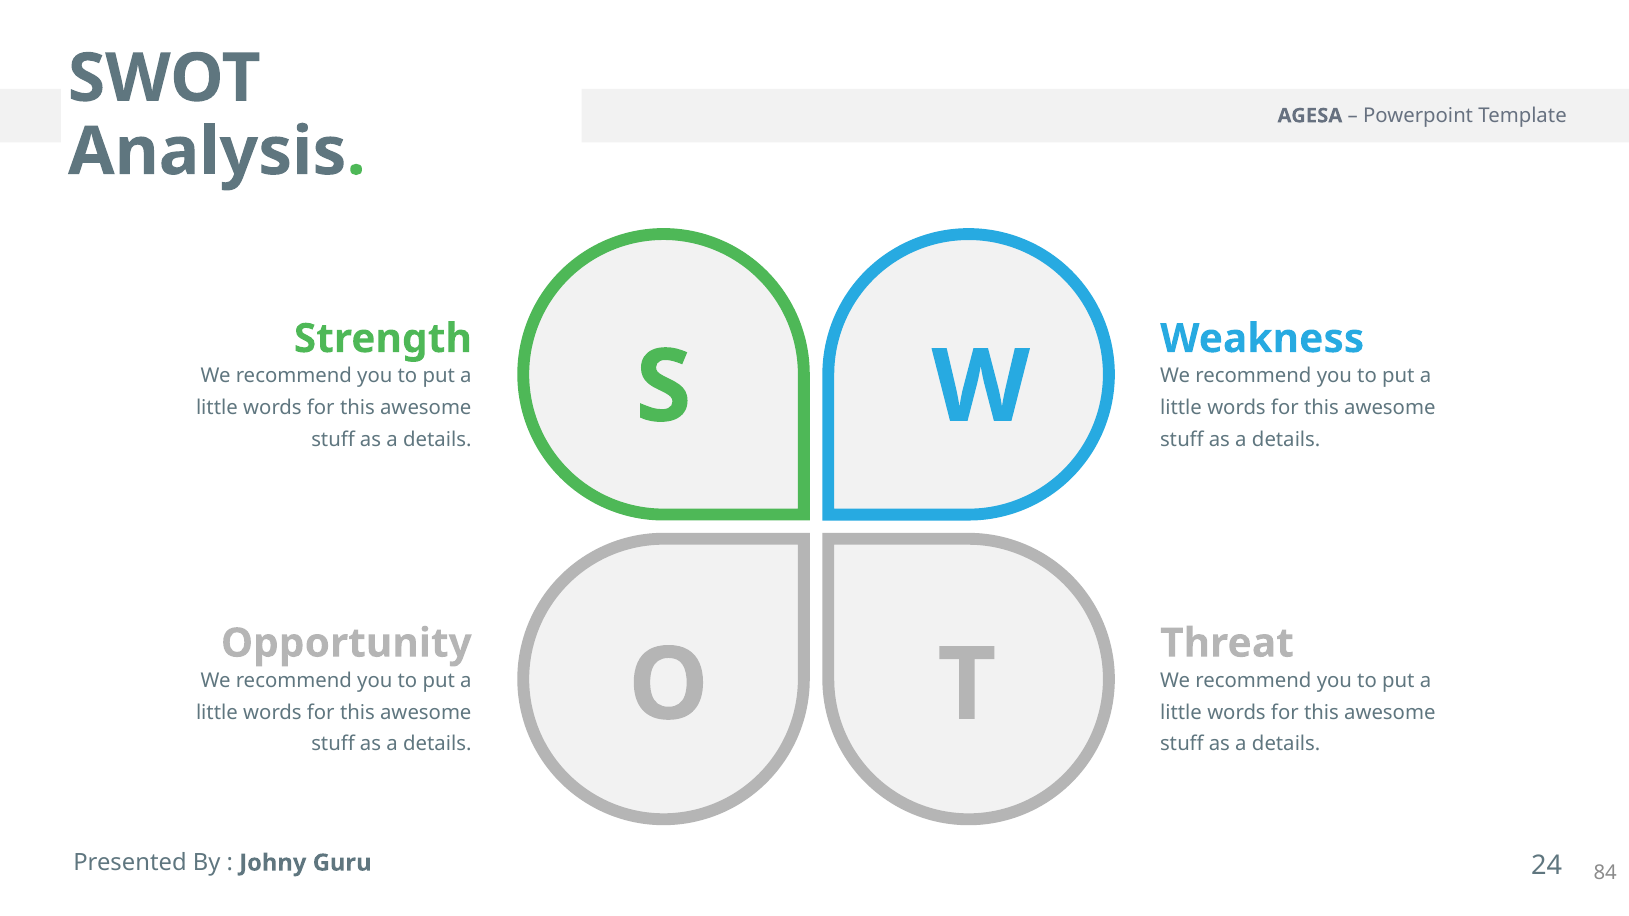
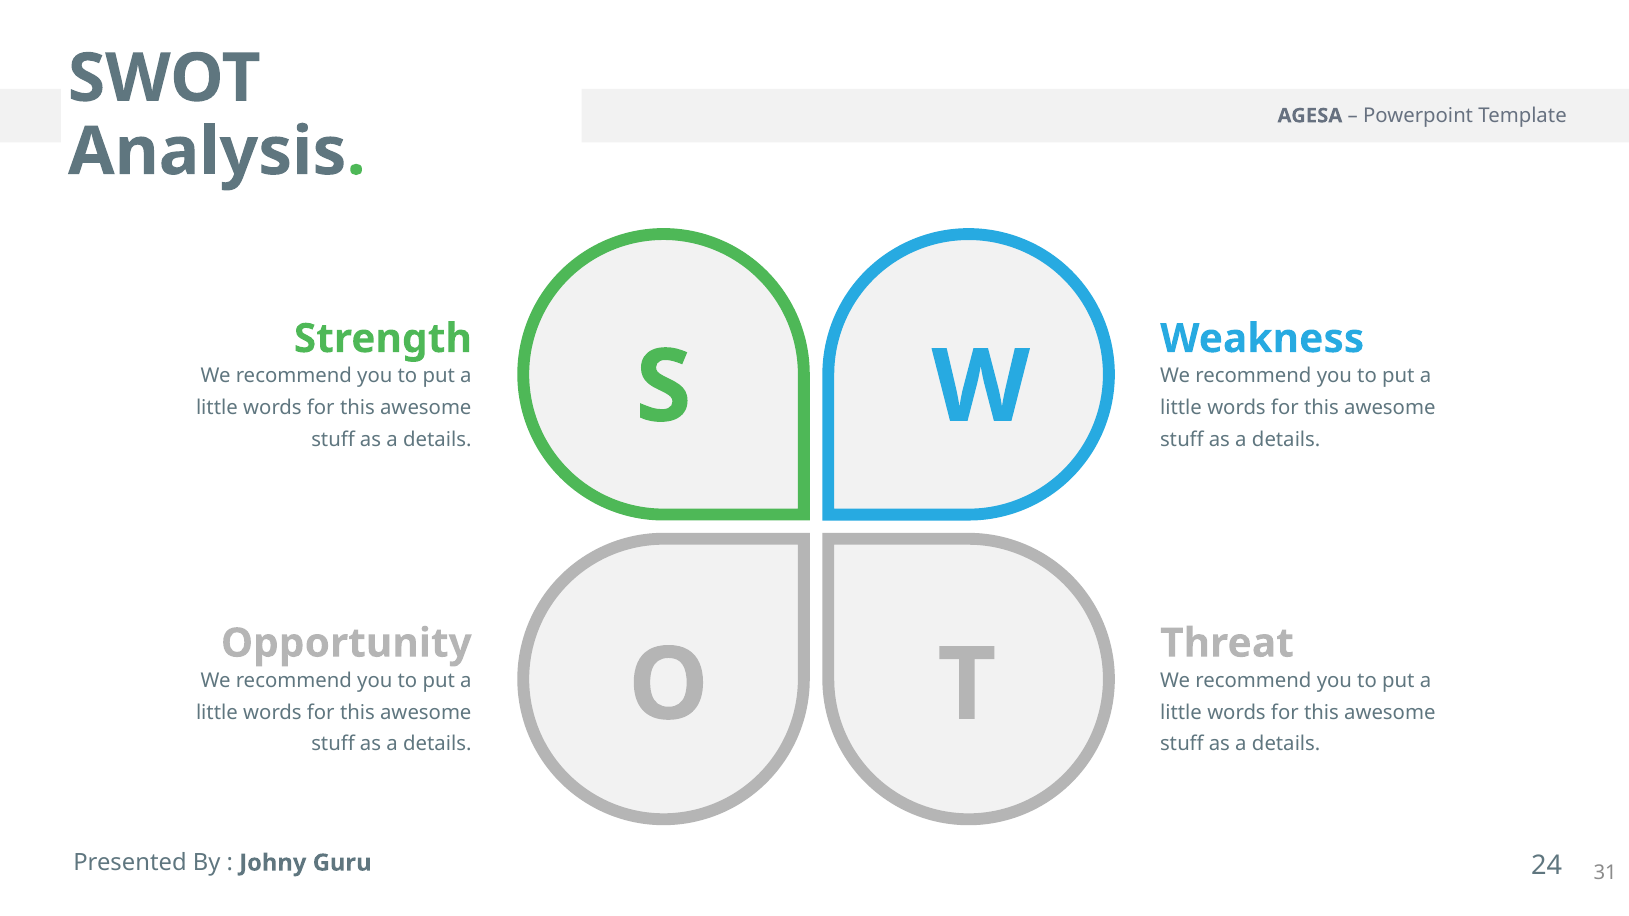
84: 84 -> 31
